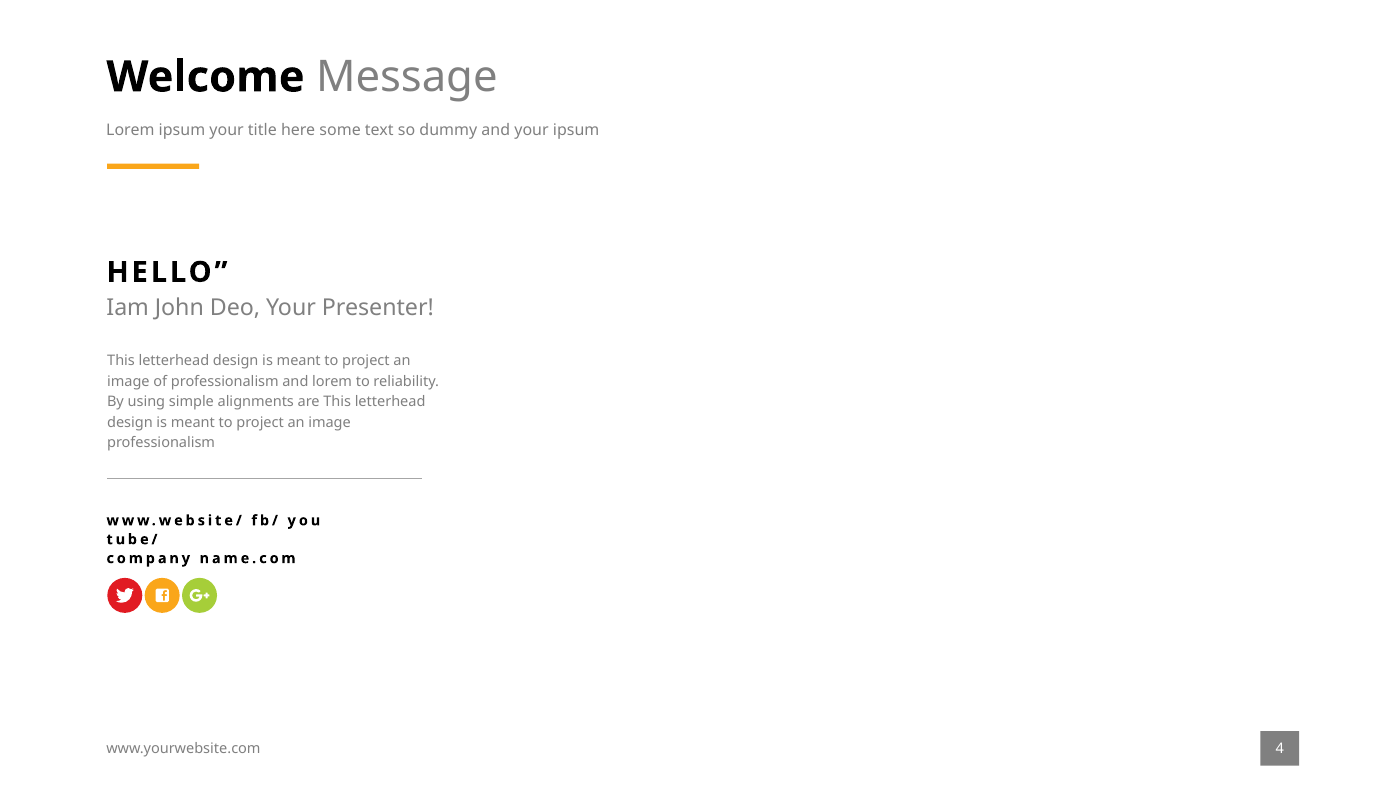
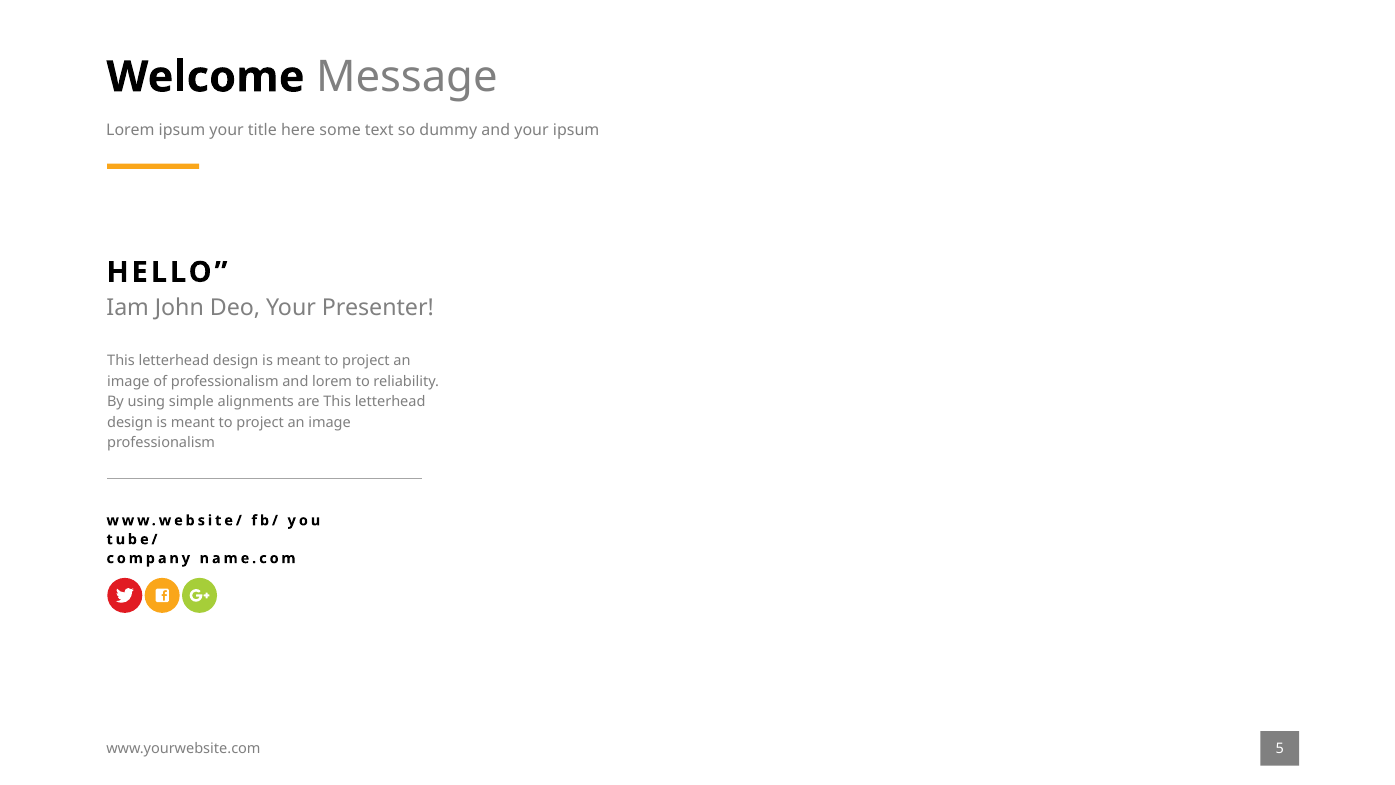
4: 4 -> 5
